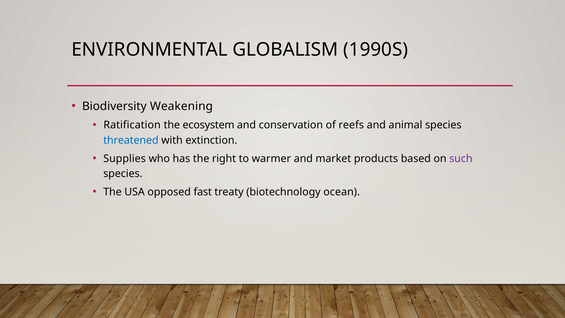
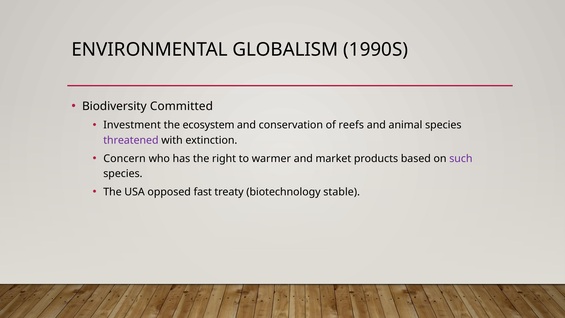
Weakening: Weakening -> Committed
Ratification: Ratification -> Investment
threatened colour: blue -> purple
Supplies: Supplies -> Concern
ocean: ocean -> stable
